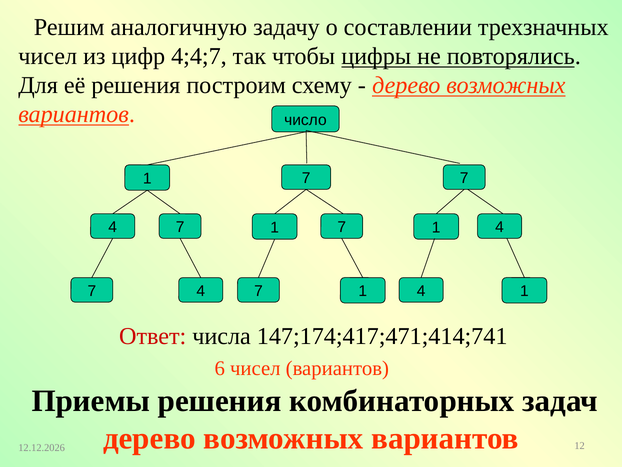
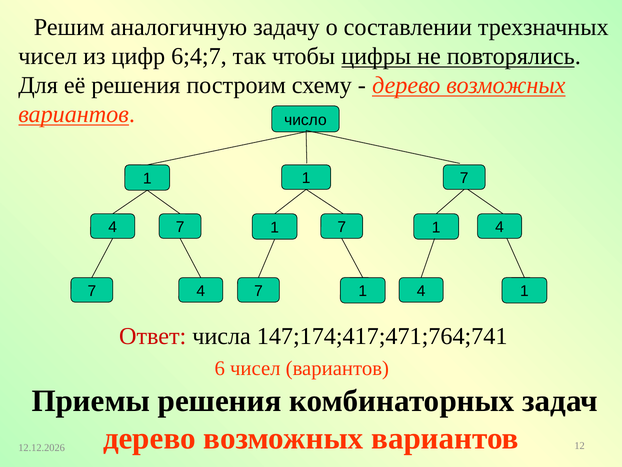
4;4;7: 4;4;7 -> 6;4;7
7 at (306, 178): 7 -> 1
147;174;417;471;414;741: 147;174;417;471;414;741 -> 147;174;417;471;764;741
